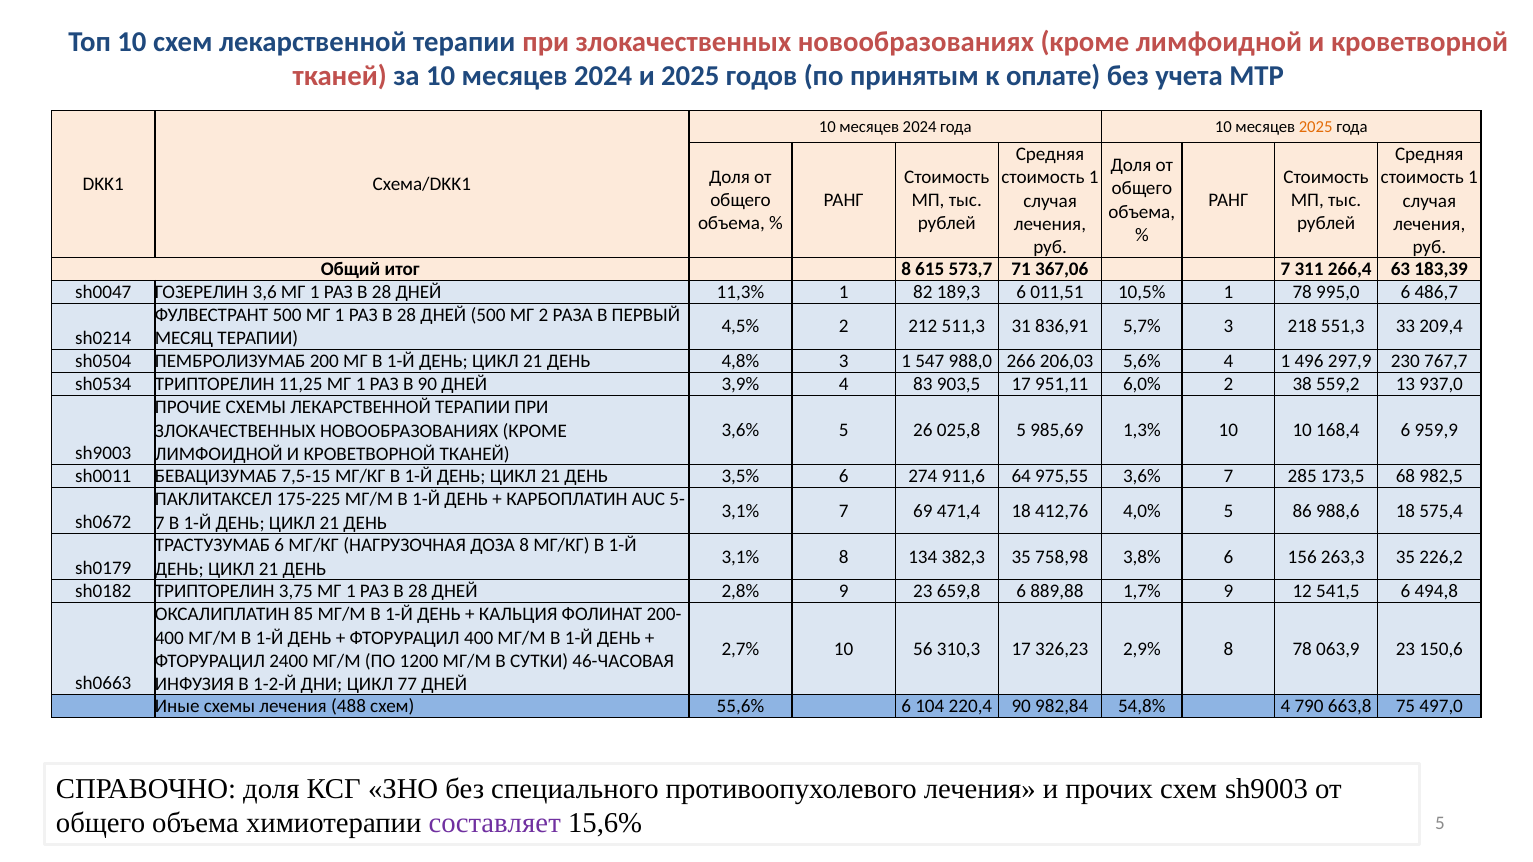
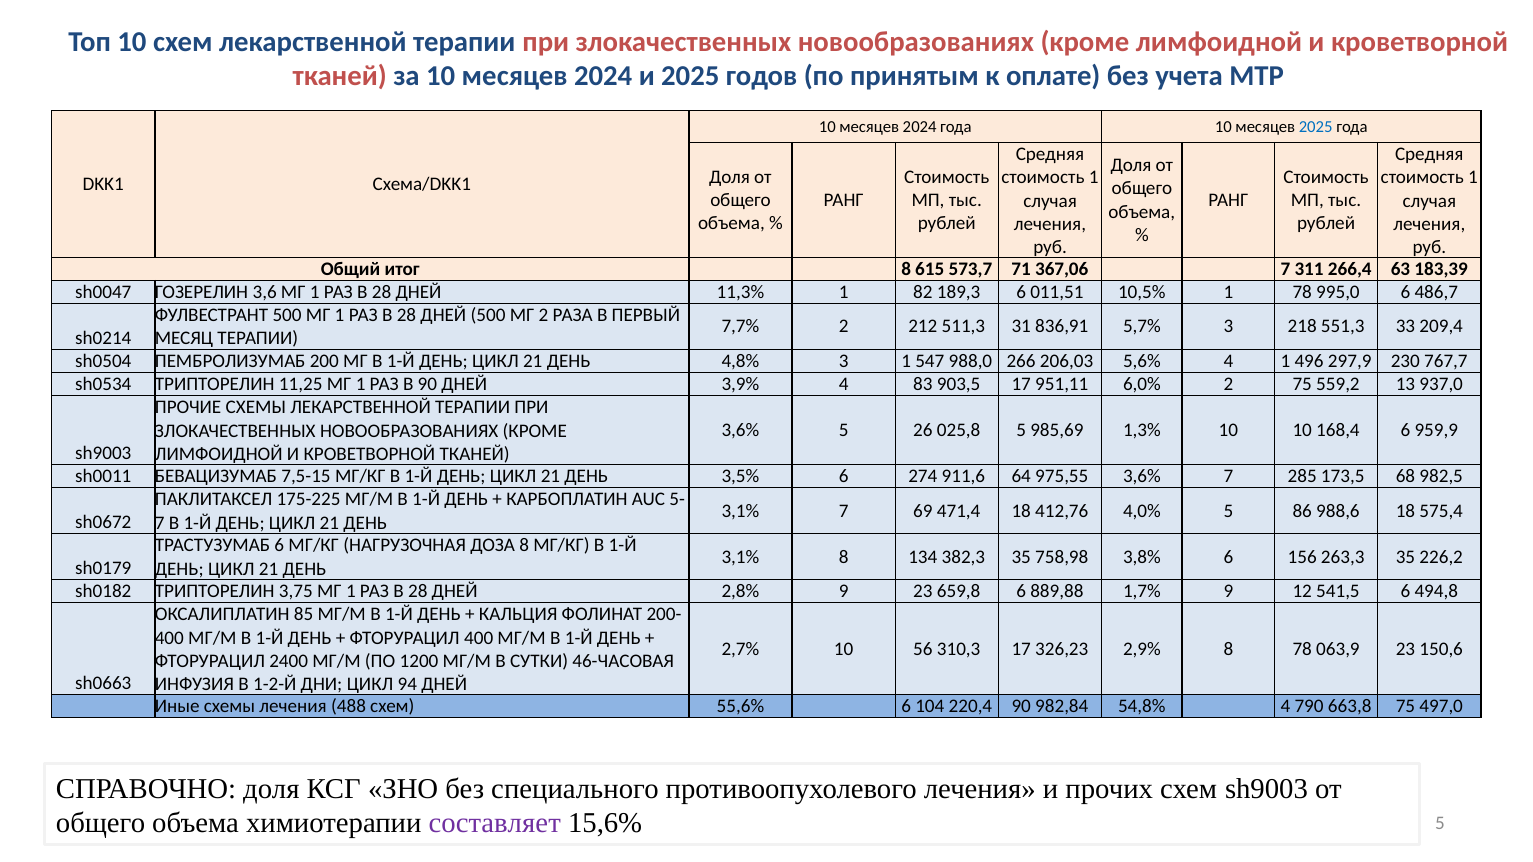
2025 at (1316, 127) colour: orange -> blue
4,5%: 4,5% -> 7,7%
2 38: 38 -> 75
77: 77 -> 94
